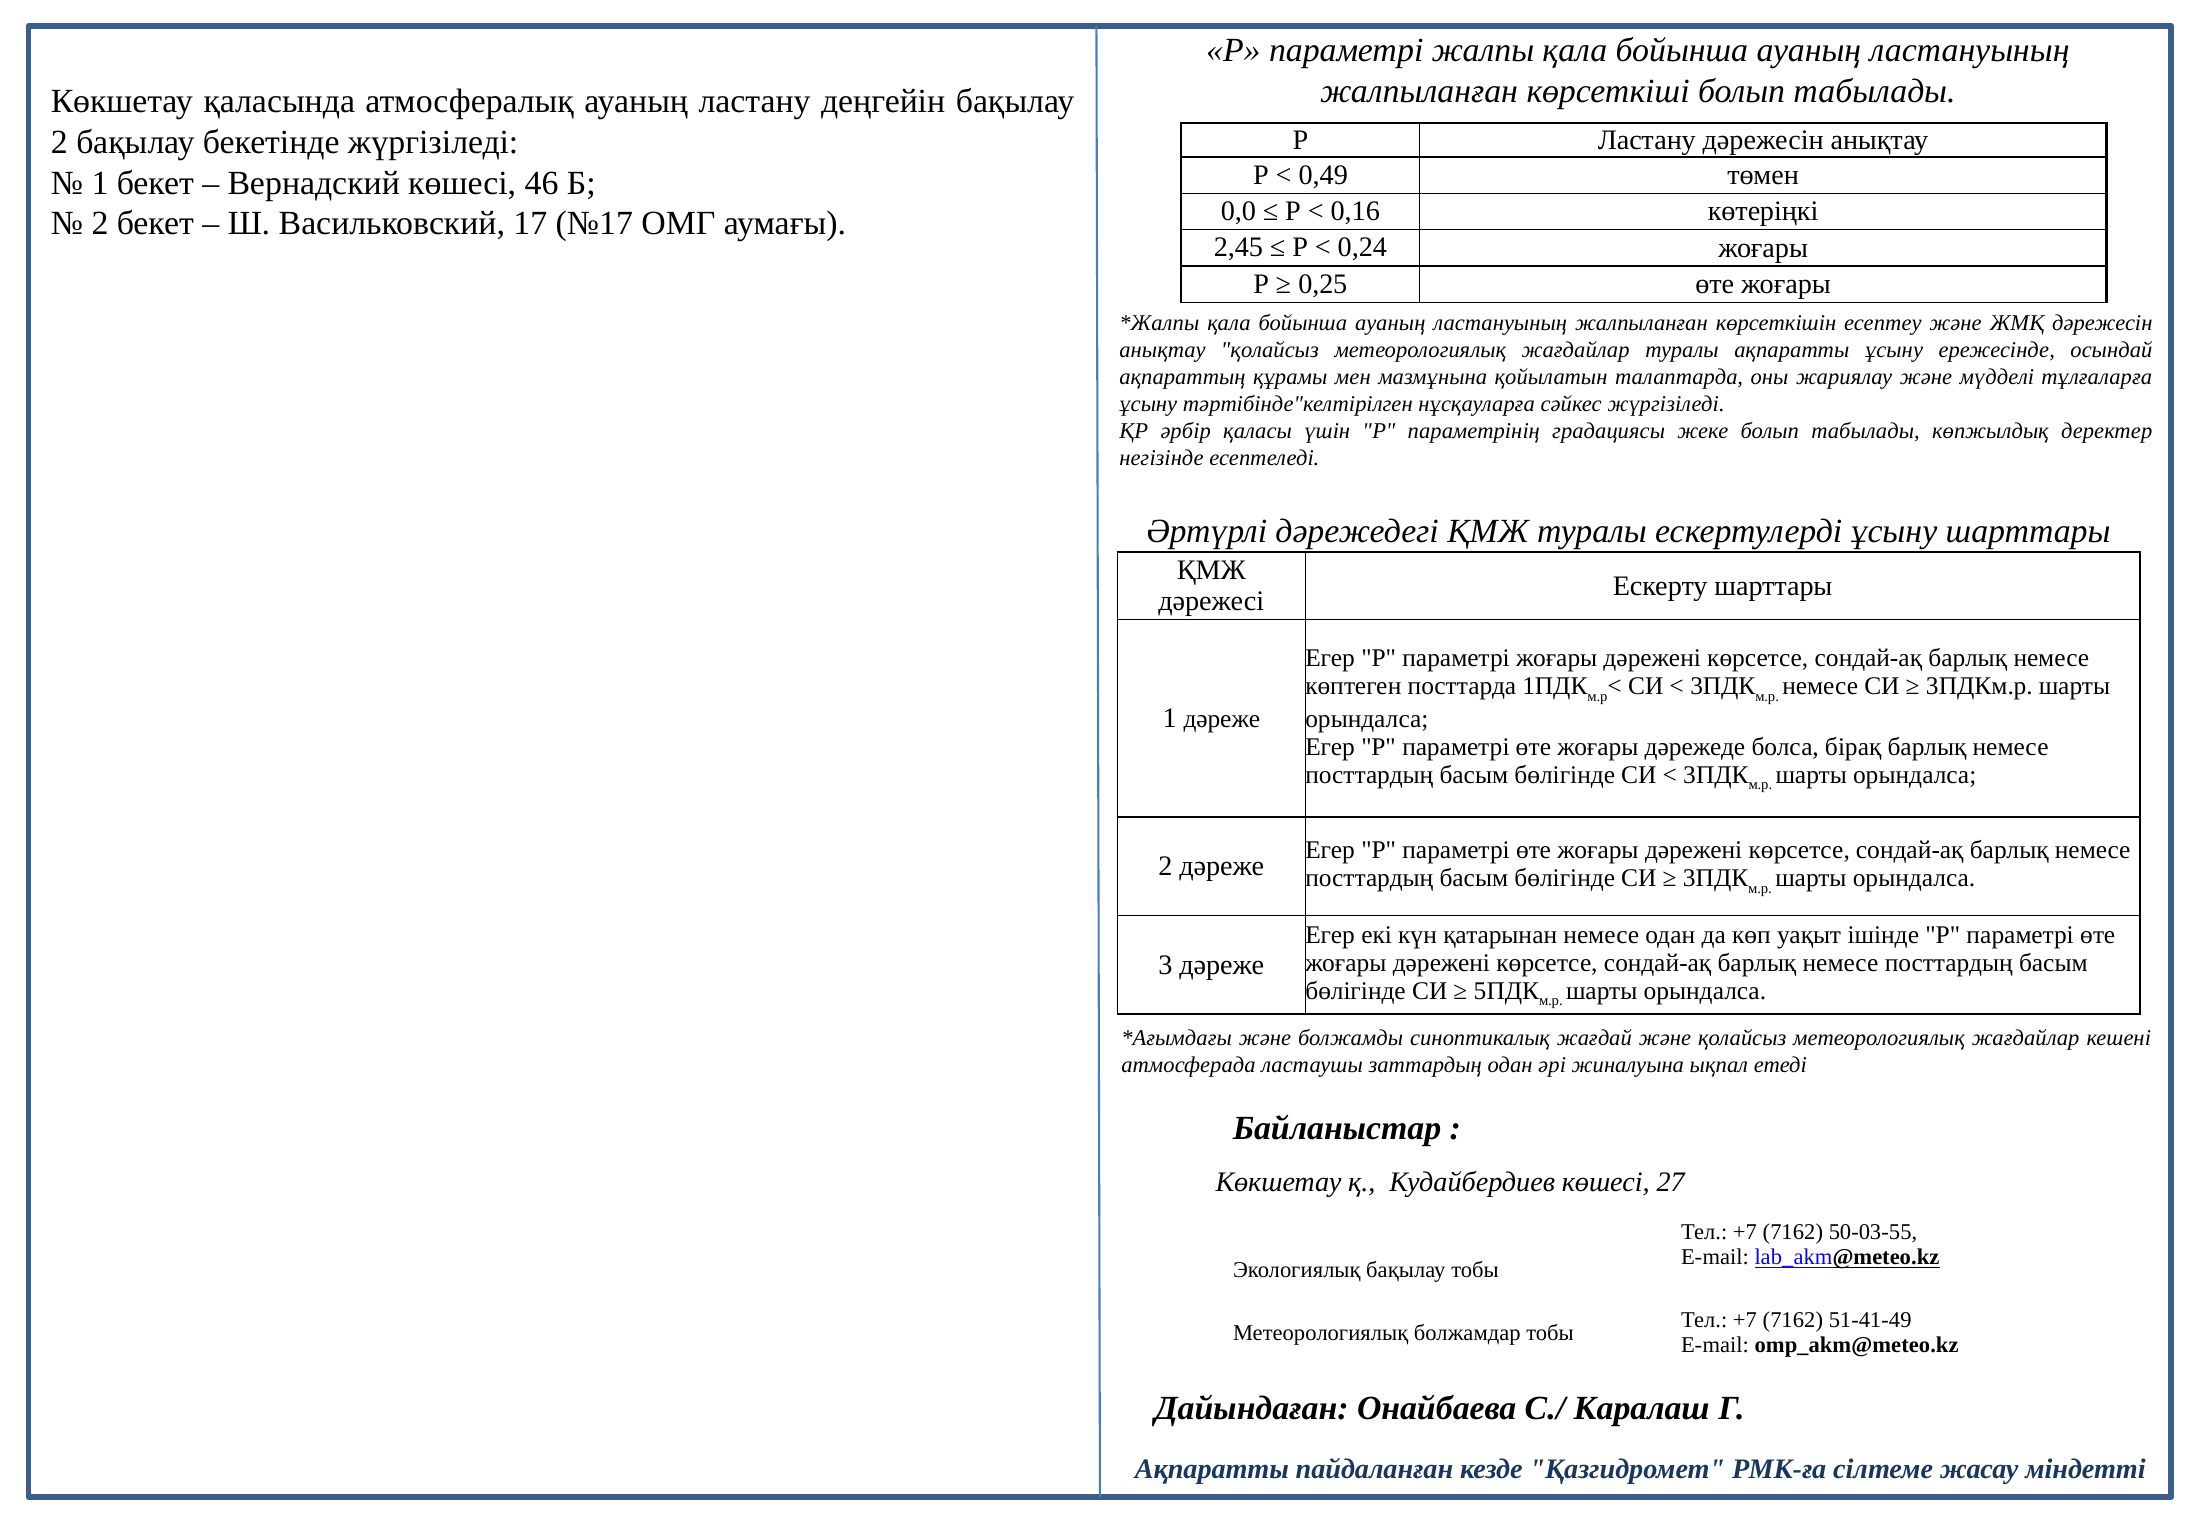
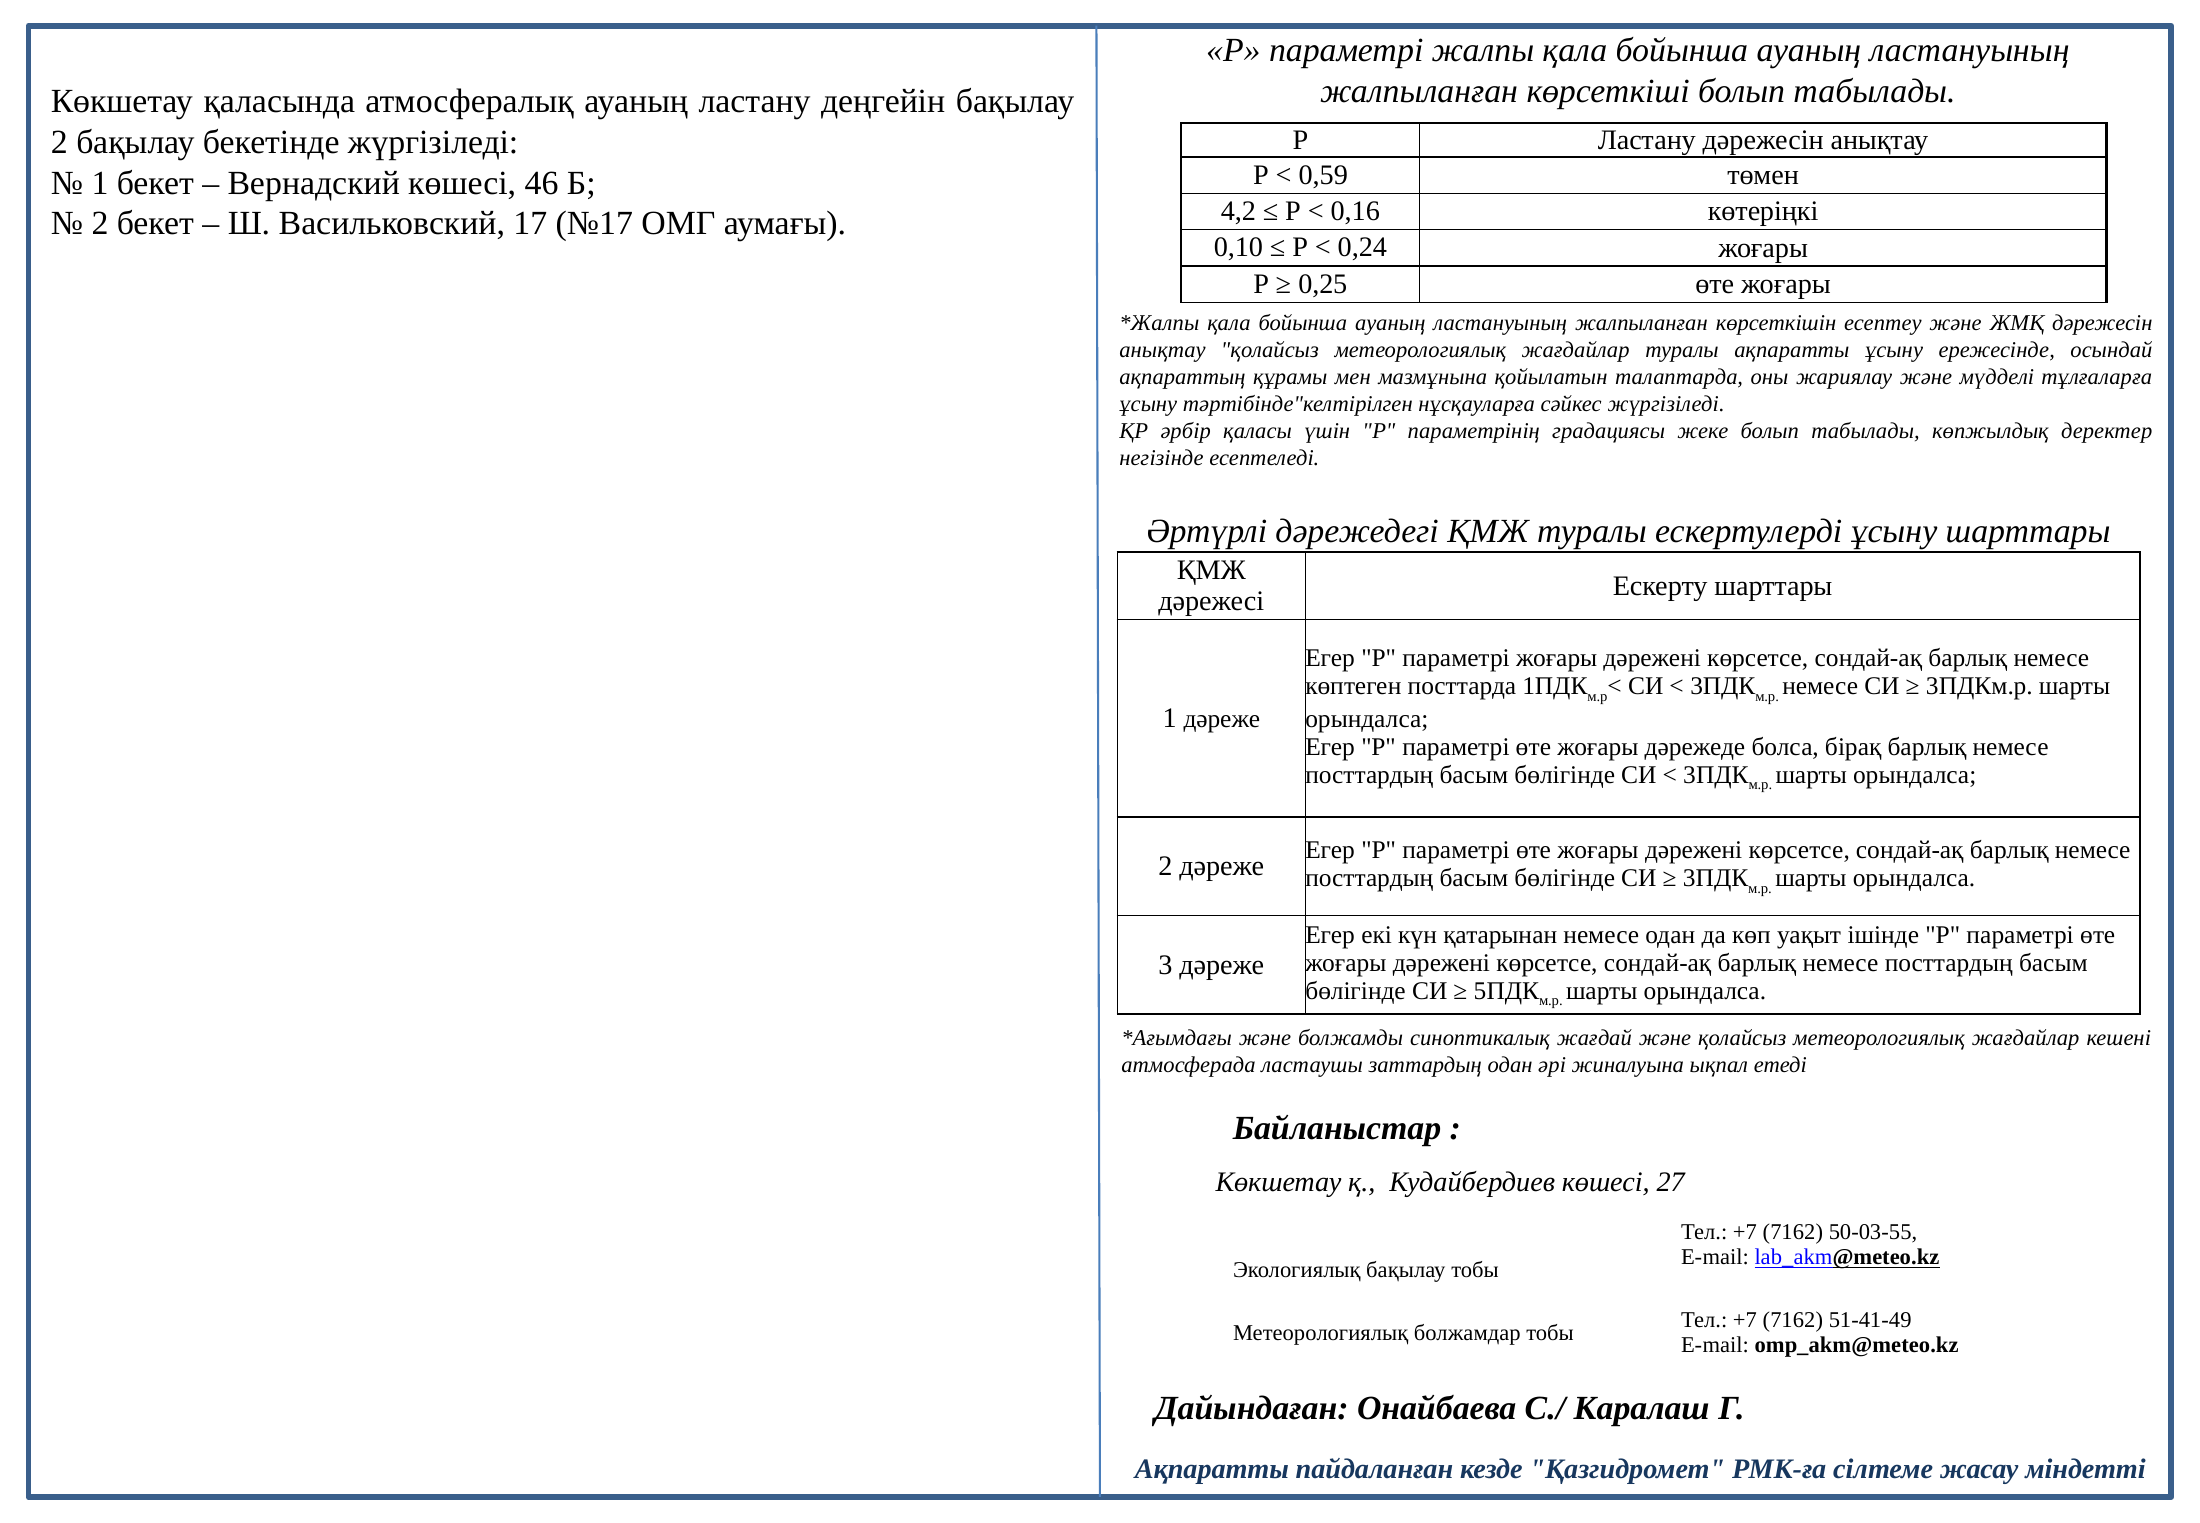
0,49: 0,49 -> 0,59
0,0: 0,0 -> 4,2
2,45: 2,45 -> 0,10
